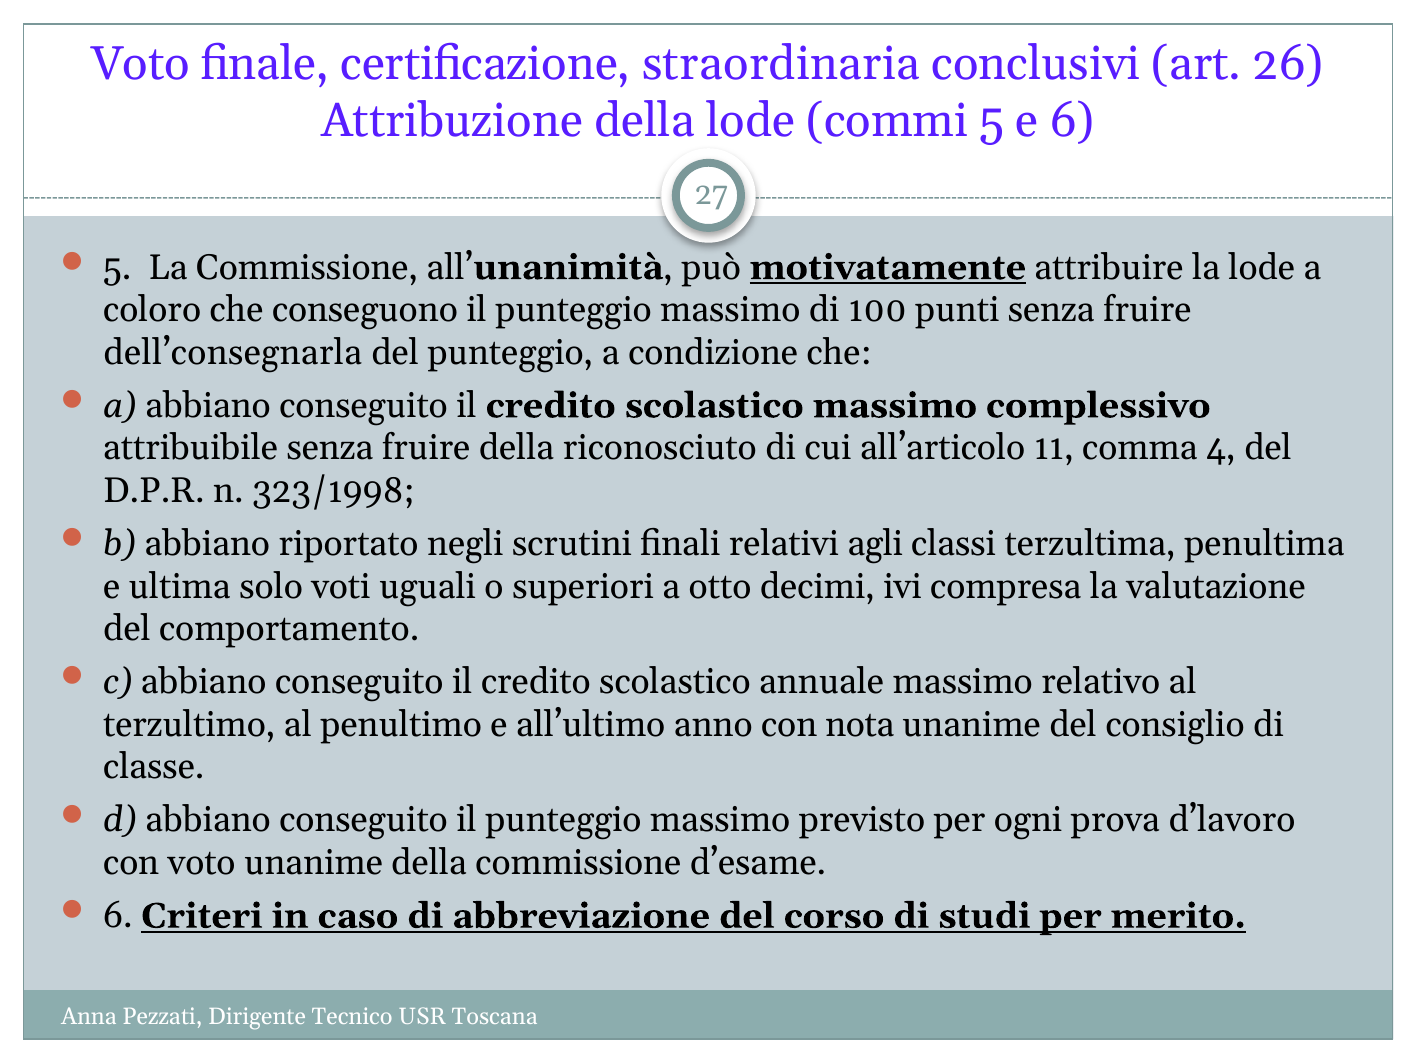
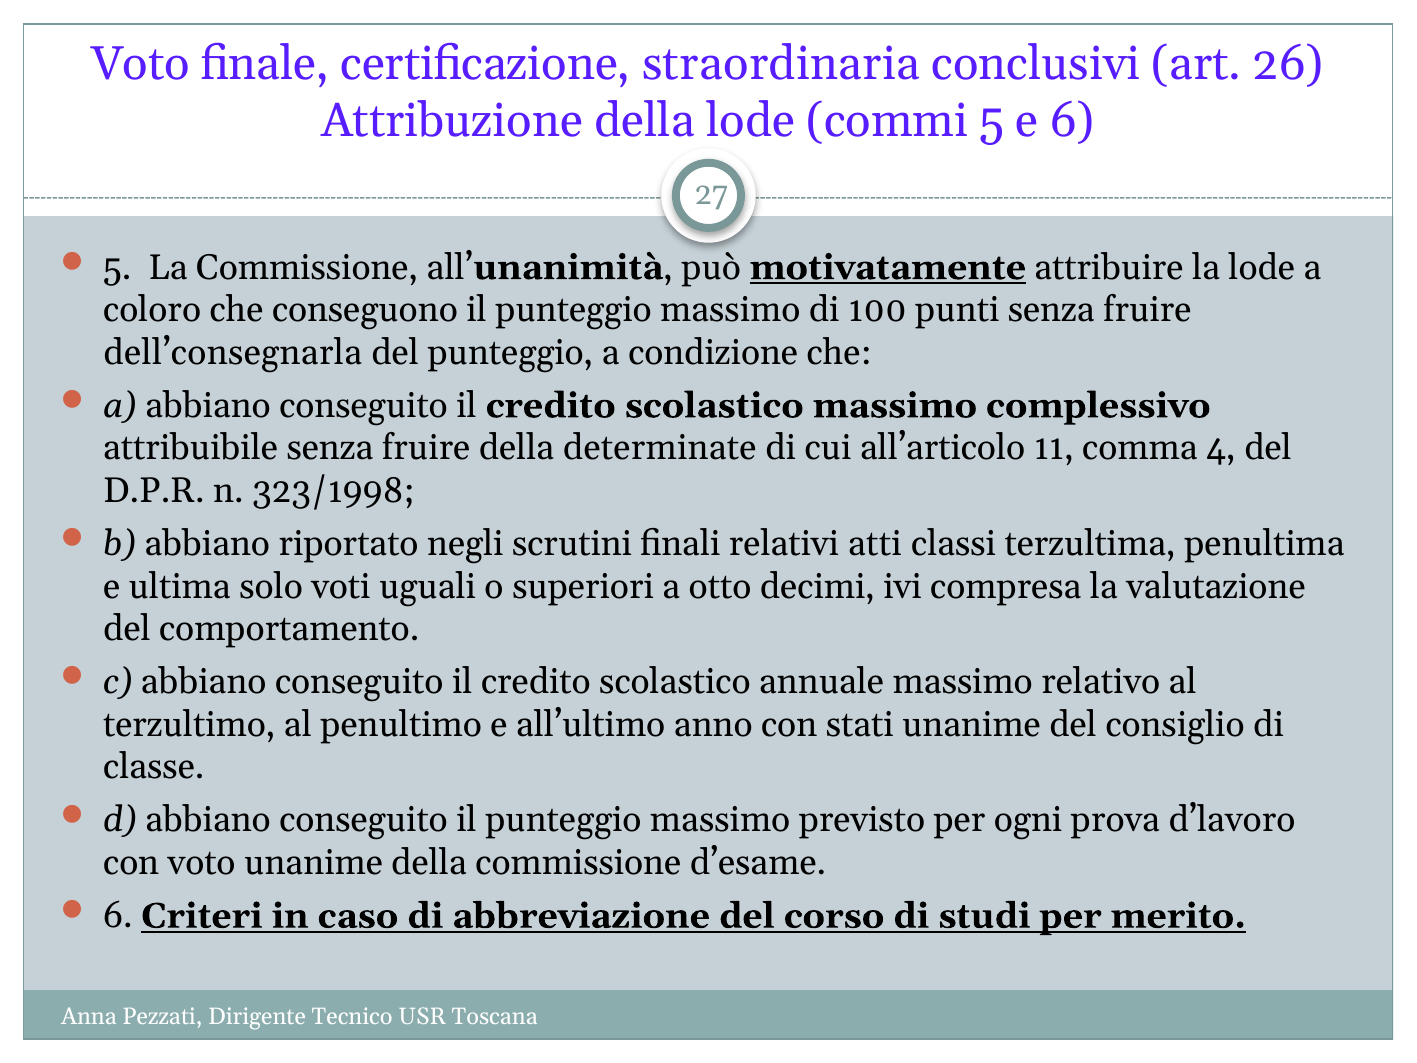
riconosciuto: riconosciuto -> determinate
agli: agli -> atti
nota: nota -> stati
